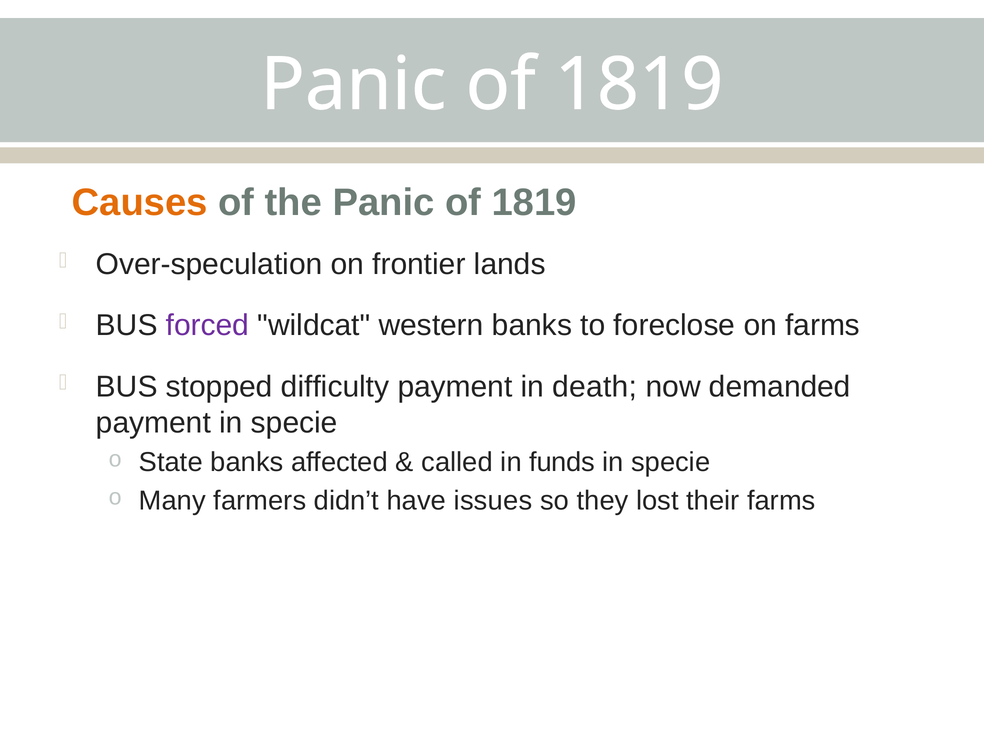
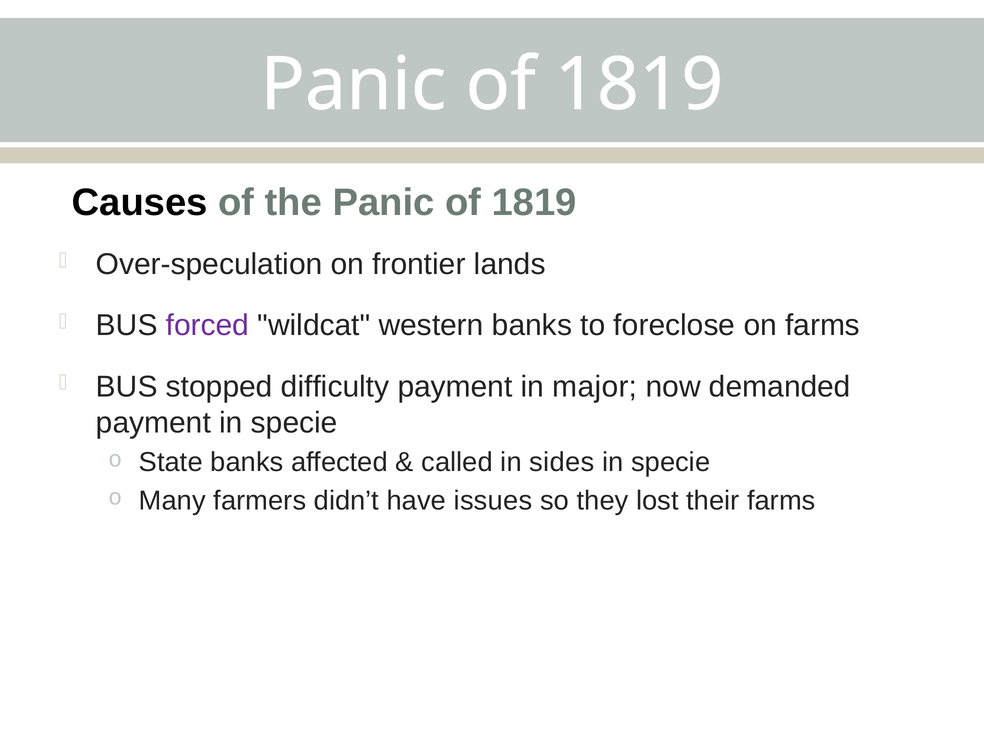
Causes colour: orange -> black
death: death -> major
funds: funds -> sides
